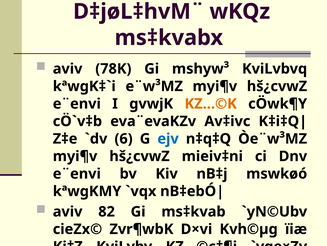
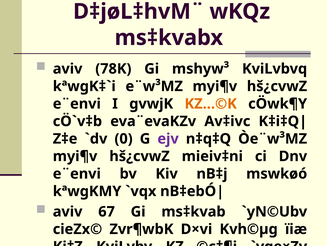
6: 6 -> 0
ejv colour: blue -> purple
82: 82 -> 67
